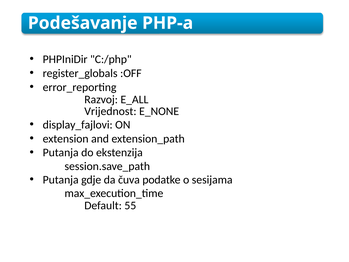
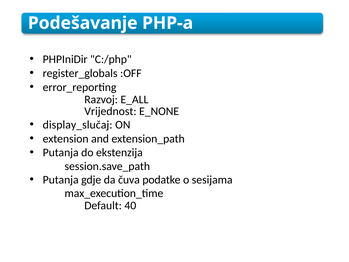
display_fajlovi: display_fajlovi -> display_slučaj
55: 55 -> 40
